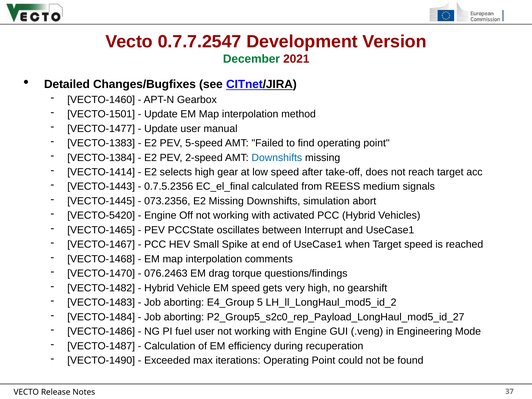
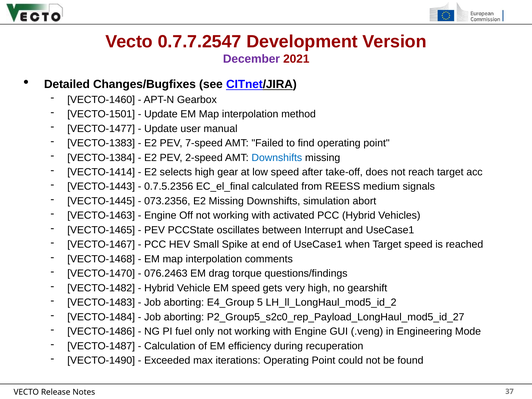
December colour: green -> purple
5-speed: 5-speed -> 7-speed
VECTO-5420: VECTO-5420 -> VECTO-1463
fuel user: user -> only
